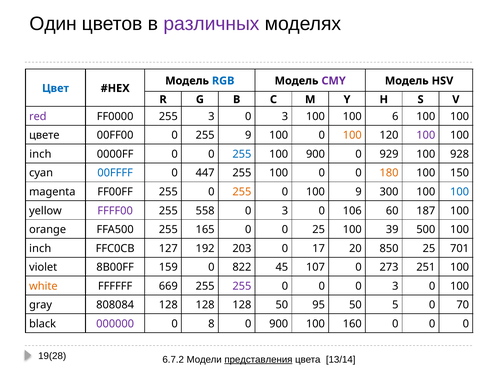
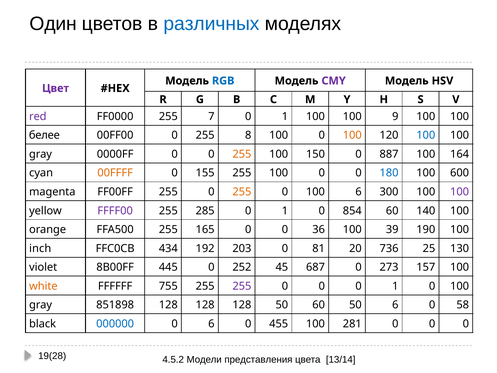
различных colour: purple -> blue
Цвет colour: blue -> purple
255 3: 3 -> 7
3 at (285, 116): 3 -> 1
6: 6 -> 9
цвете: цвете -> белее
255 9: 9 -> 8
100 at (426, 135) colour: purple -> blue
inch at (40, 154): inch -> gray
255 at (242, 154) colour: blue -> orange
100 900: 900 -> 150
929: 929 -> 887
928: 928 -> 164
00FFFF colour: blue -> orange
447: 447 -> 155
180 colour: orange -> blue
150: 150 -> 600
100 9: 9 -> 6
100 at (460, 192) colour: blue -> purple
558: 558 -> 285
3 at (285, 211): 3 -> 1
106: 106 -> 854
187: 187 -> 140
0 25: 25 -> 36
500: 500 -> 190
127: 127 -> 434
17: 17 -> 81
850: 850 -> 736
701: 701 -> 130
159: 159 -> 445
822: 822 -> 252
107: 107 -> 687
251: 251 -> 157
669: 669 -> 755
0 0 3: 3 -> 1
808084: 808084 -> 851898
50 95: 95 -> 60
50 5: 5 -> 6
70: 70 -> 58
000000 colour: purple -> blue
0 8: 8 -> 6
0 900: 900 -> 455
160: 160 -> 281
6.7.2: 6.7.2 -> 4.5.2
представления underline: present -> none
